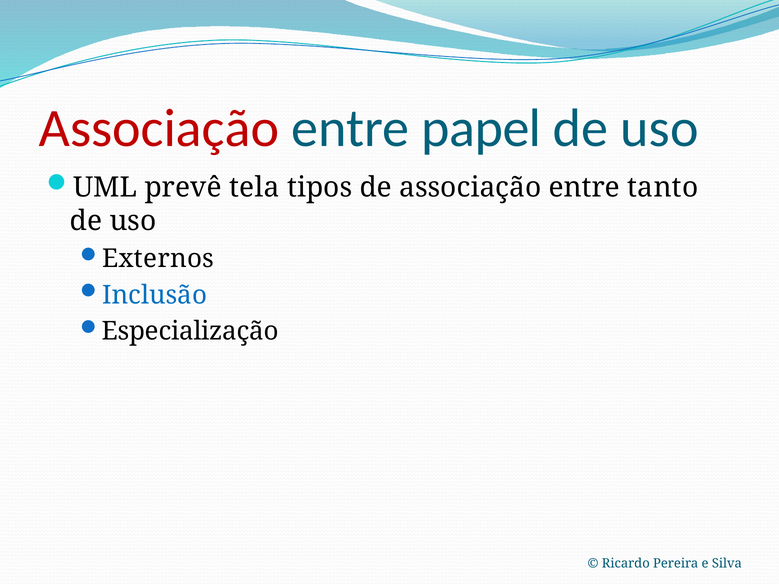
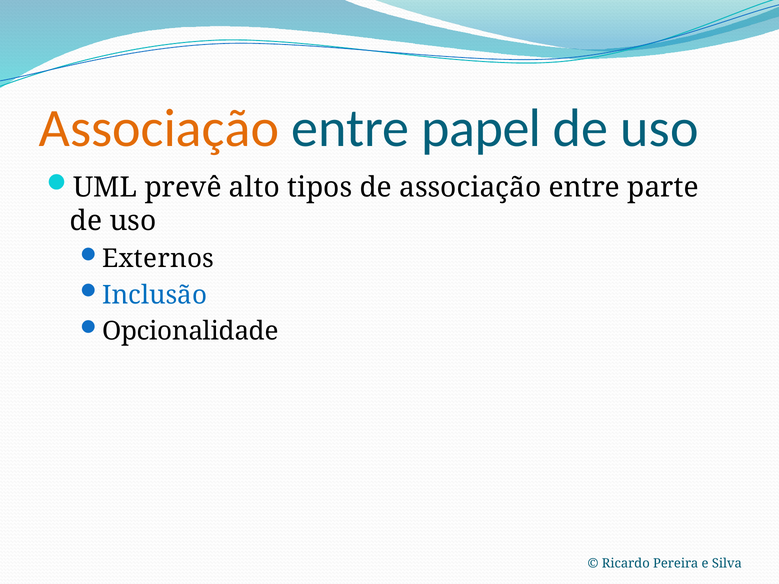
Associação at (159, 129) colour: red -> orange
tela: tela -> alto
tanto: tanto -> parte
Especialização: Especialização -> Opcionalidade
